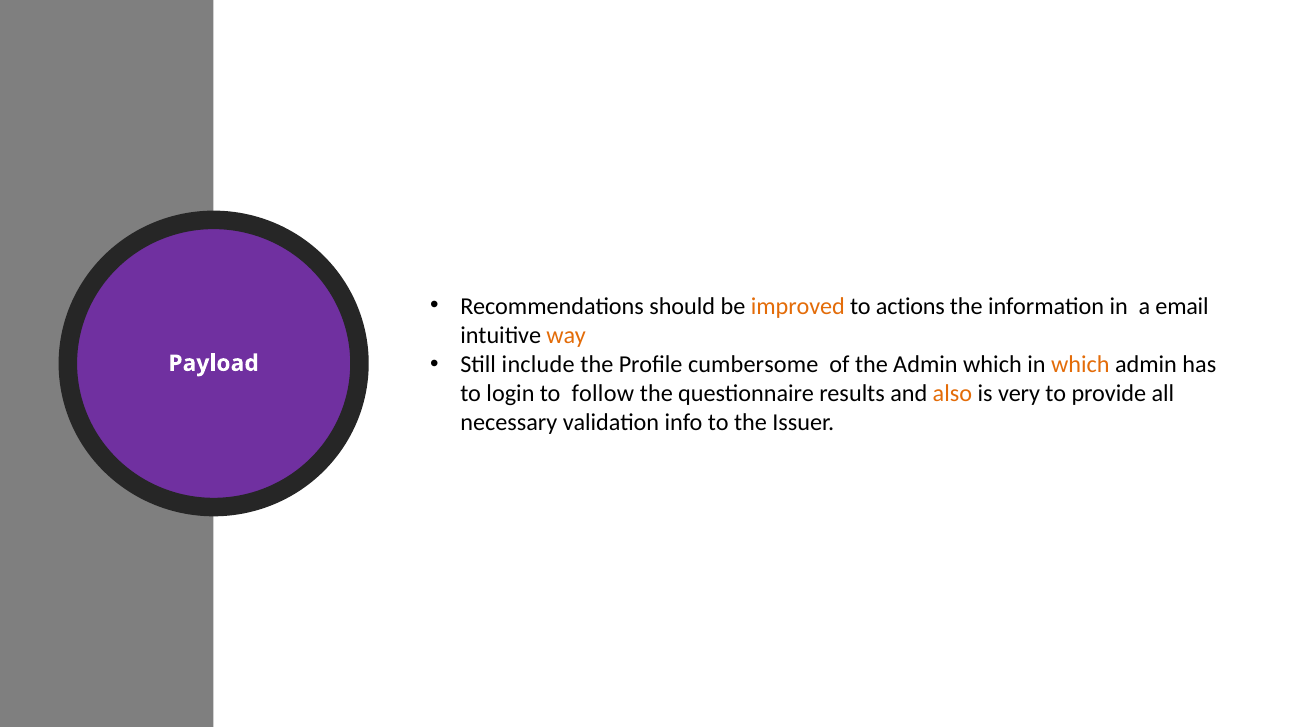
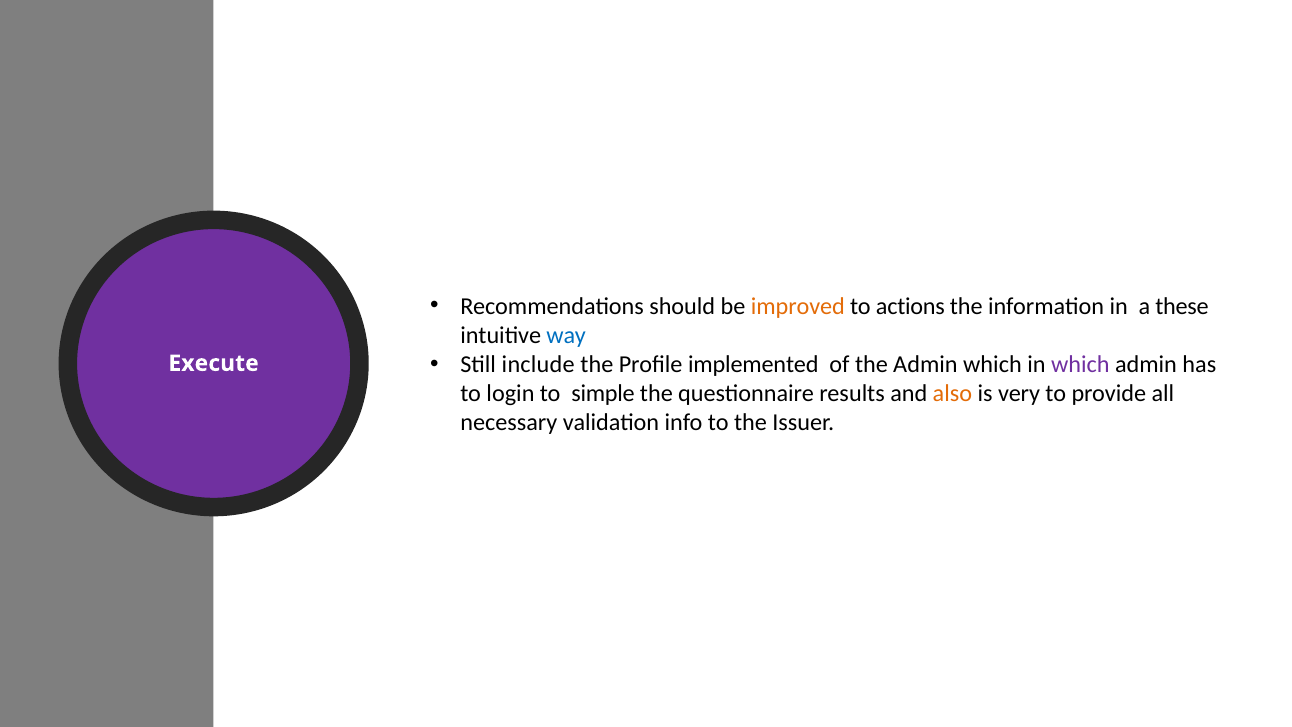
email: email -> these
way colour: orange -> blue
cumbersome: cumbersome -> implemented
which at (1080, 364) colour: orange -> purple
Payload: Payload -> Execute
follow: follow -> simple
